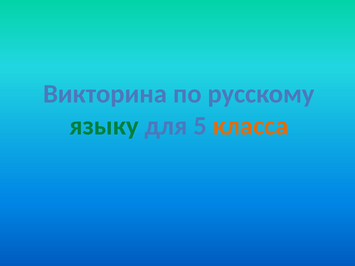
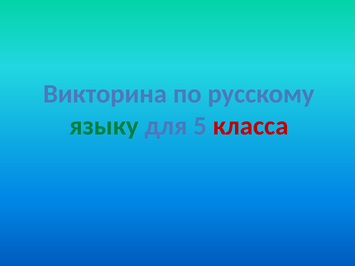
класса colour: orange -> red
